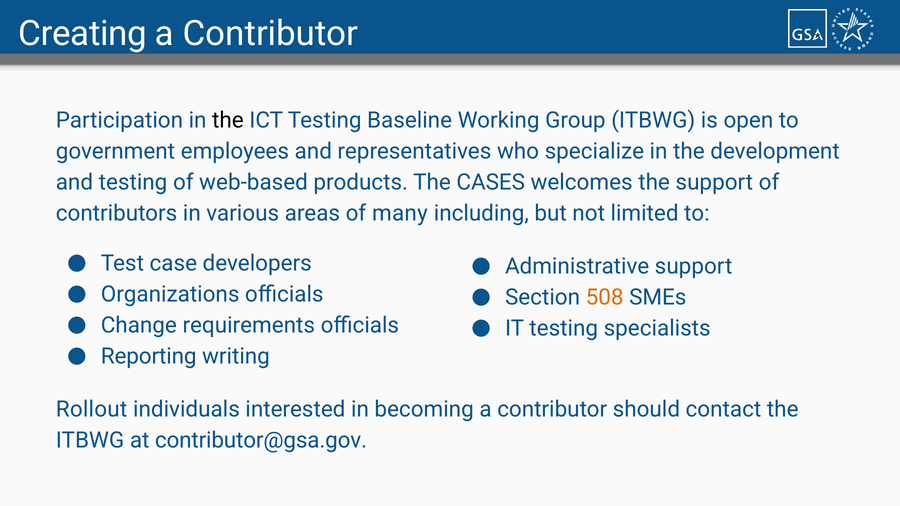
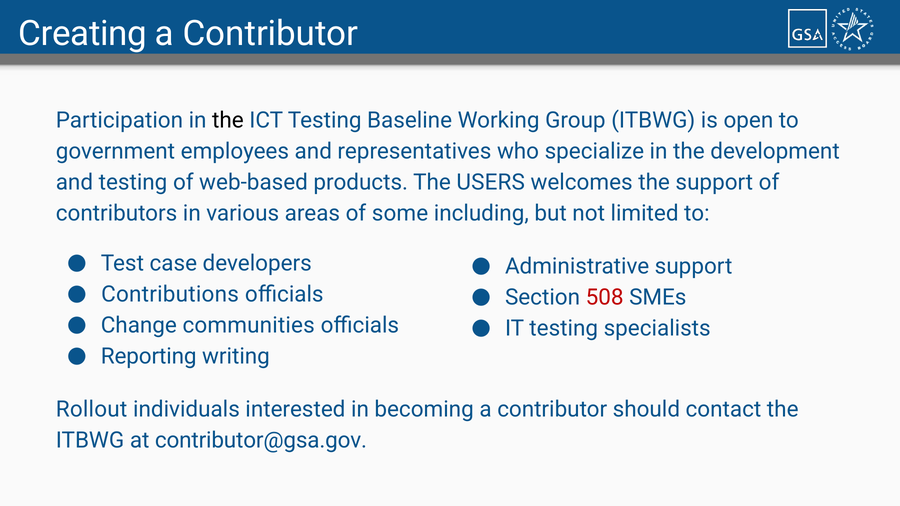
CASES: CASES -> USERS
many: many -> some
Organizations: Organizations -> Contributions
508 colour: orange -> red
requirements: requirements -> communities
